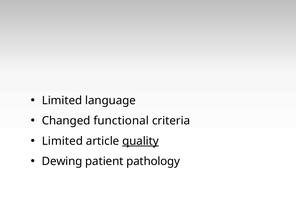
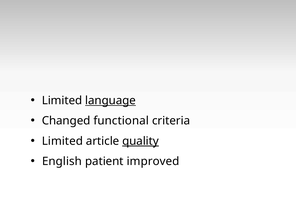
language underline: none -> present
Dewing: Dewing -> English
pathology: pathology -> improved
